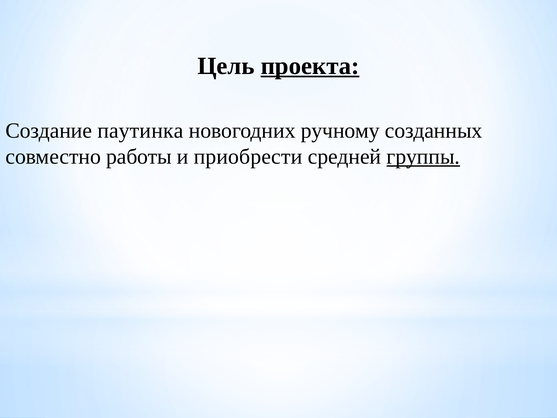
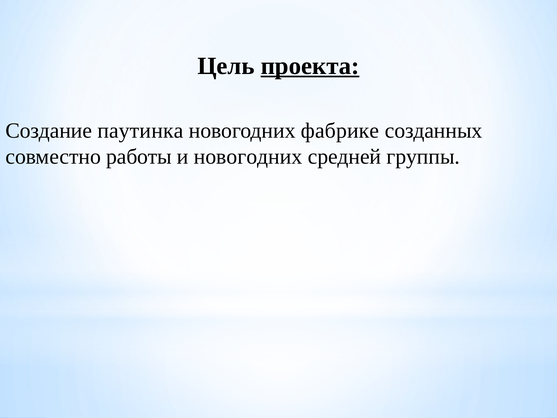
ручному: ручному -> фабрике
и приобрести: приобрести -> новогодних
группы underline: present -> none
